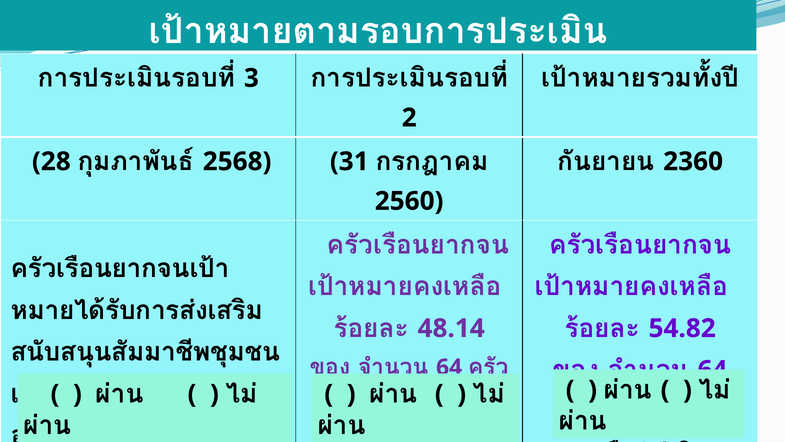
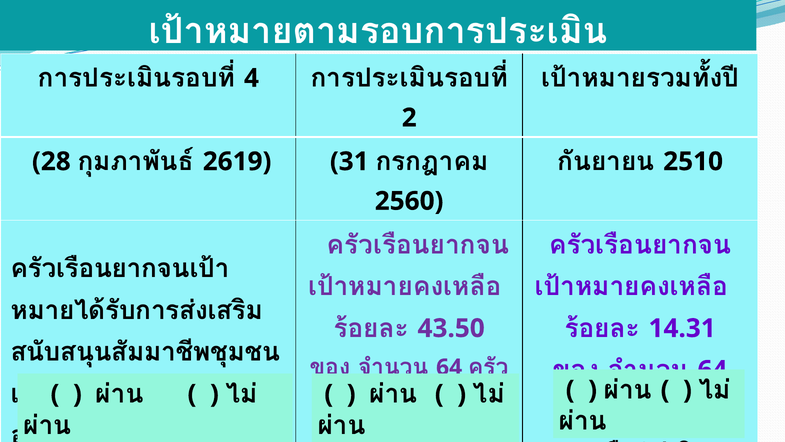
3: 3 -> 4
2360: 2360 -> 2510
2568: 2568 -> 2619
48.14: 48.14 -> 43.50
54.82: 54.82 -> 14.31
